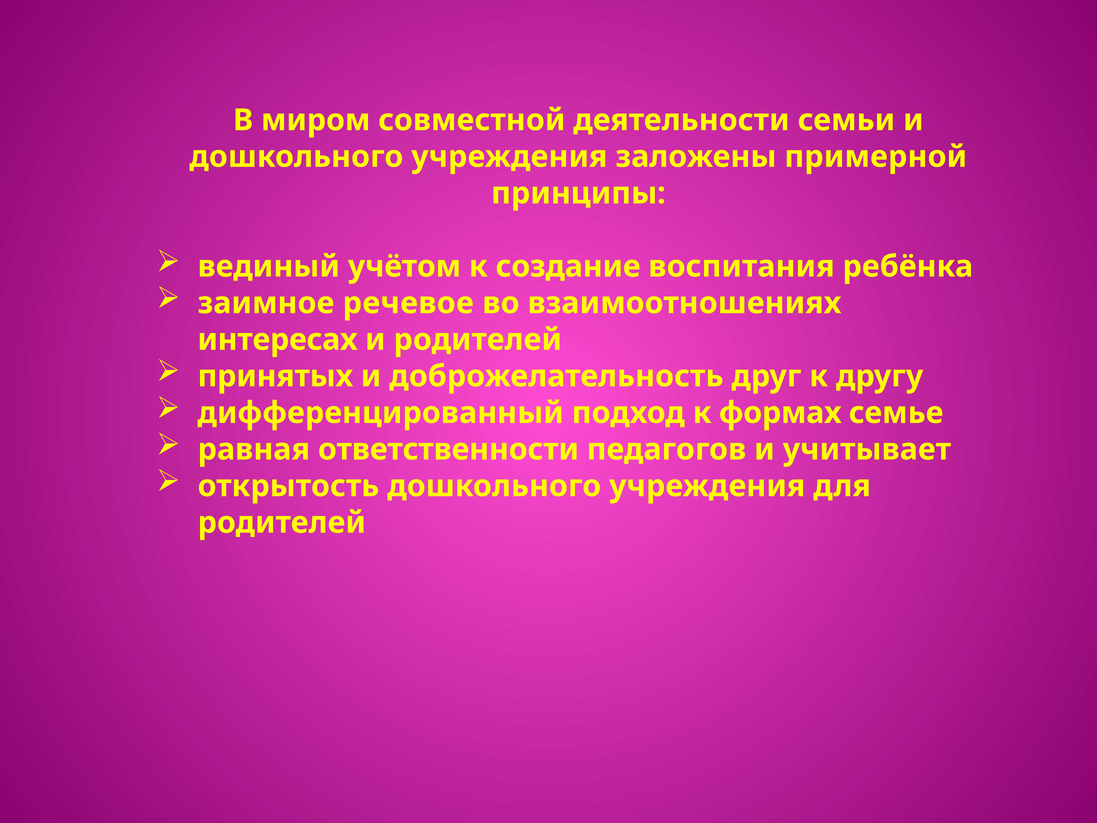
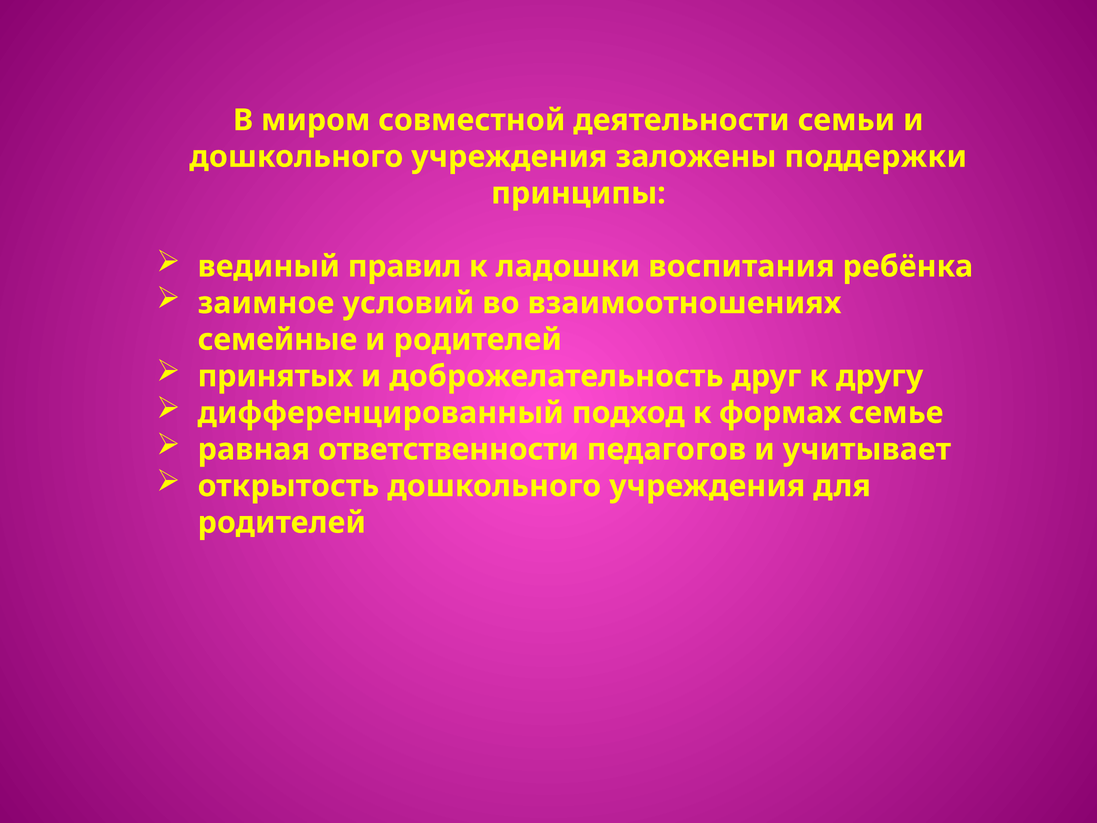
примерной: примерной -> поддержки
учётом: учётом -> правил
создание: создание -> ладошки
речевое: речевое -> условий
интересах: интересах -> семейные
